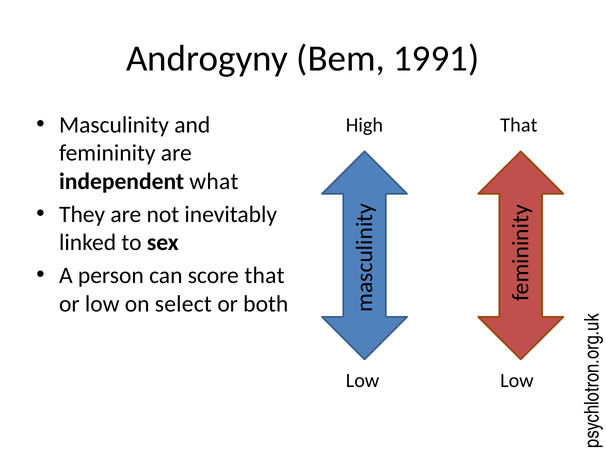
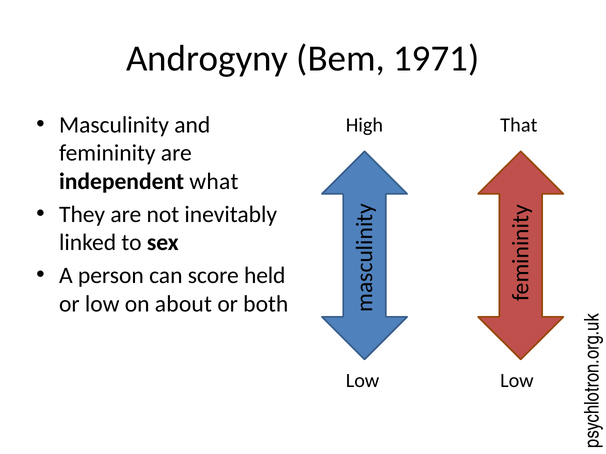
1991: 1991 -> 1971
score that: that -> held
select: select -> about
